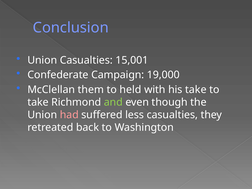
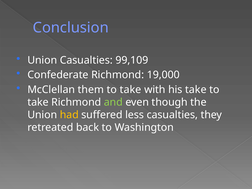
15,001: 15,001 -> 99,109
Confederate Campaign: Campaign -> Richmond
held at (130, 90): held -> take
had colour: pink -> yellow
